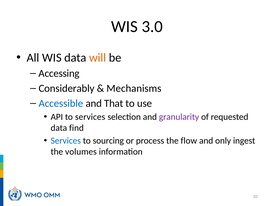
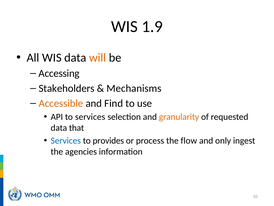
3.0: 3.0 -> 1.9
Considerably: Considerably -> Stakeholders
Accessible colour: blue -> orange
That: That -> Find
granularity colour: purple -> orange
find: find -> that
sourcing: sourcing -> provides
volumes: volumes -> agencies
